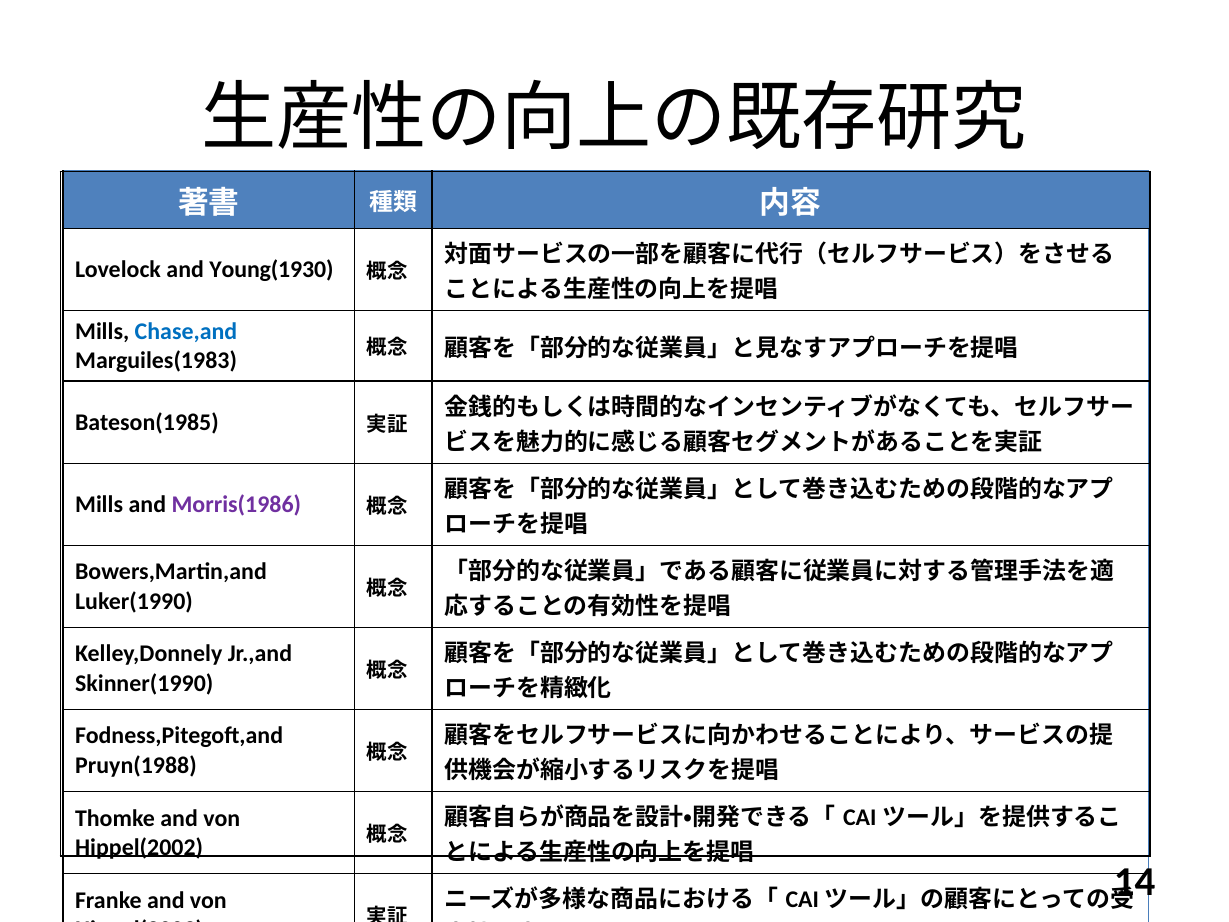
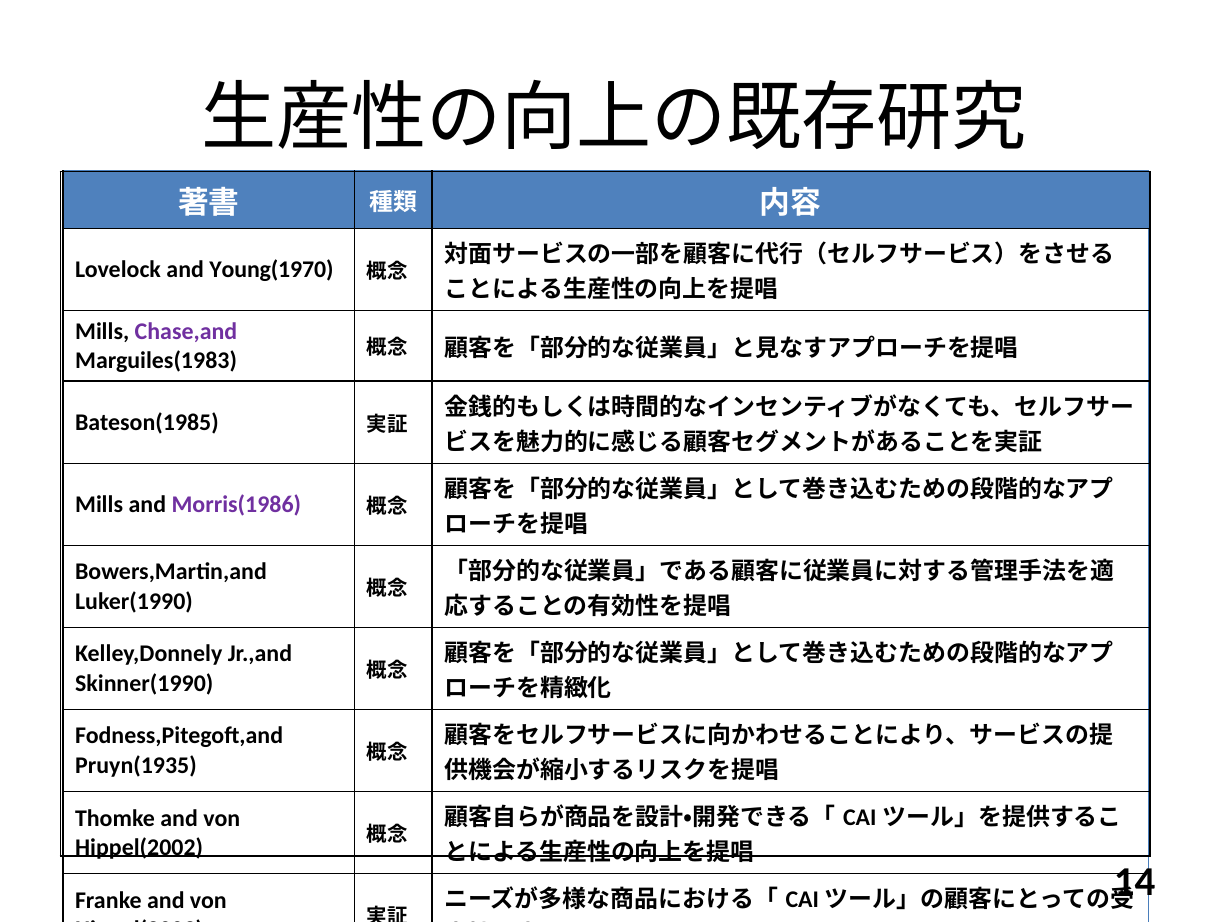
Young(1930: Young(1930 -> Young(1970
Chase,and colour: blue -> purple
Pruyn(1988: Pruyn(1988 -> Pruyn(1935
